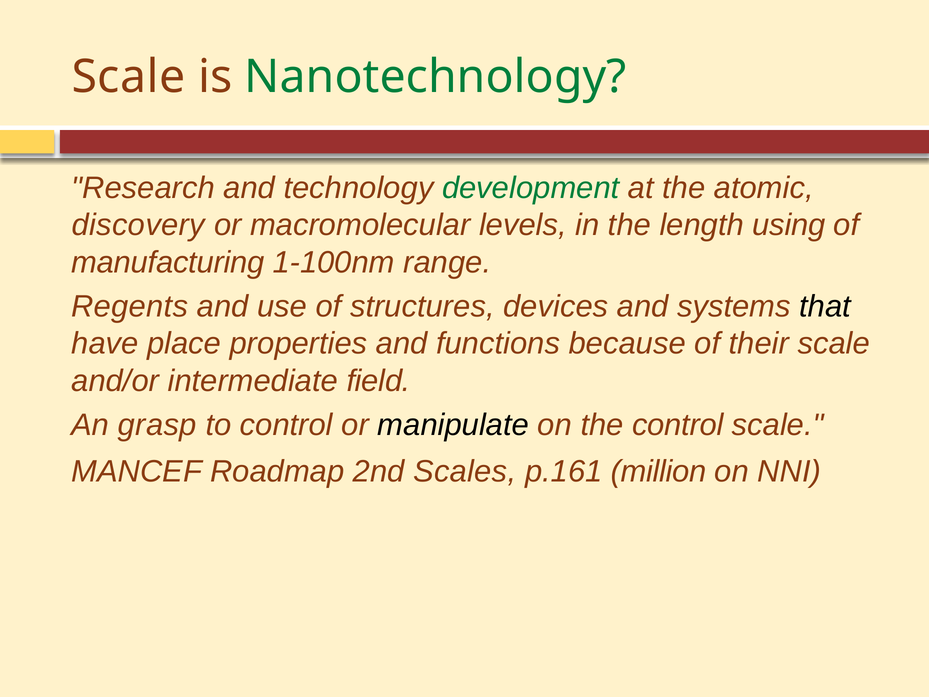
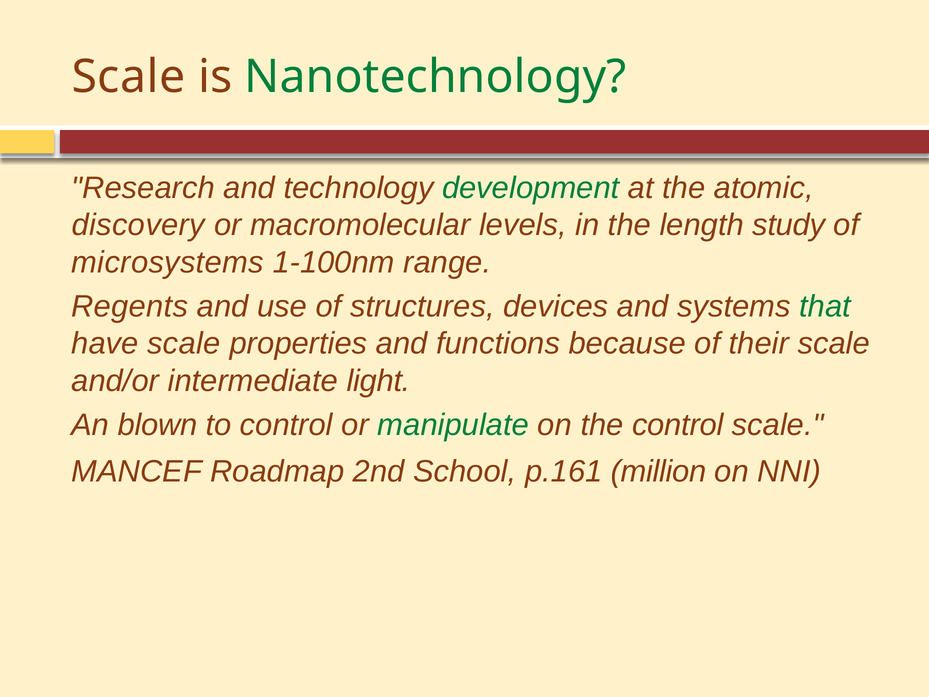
using: using -> study
manufacturing: manufacturing -> microsystems
that colour: black -> green
have place: place -> scale
field: field -> light
grasp: grasp -> blown
manipulate colour: black -> green
Scales: Scales -> School
